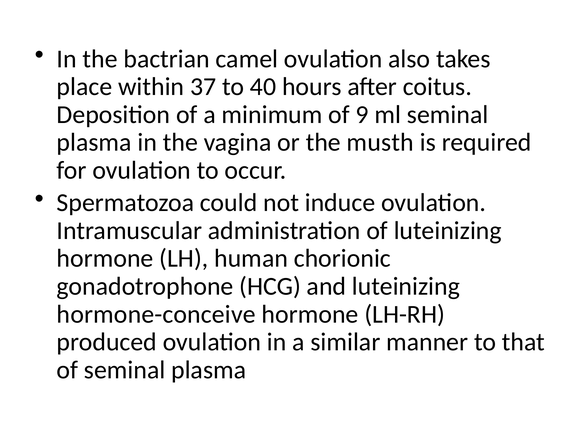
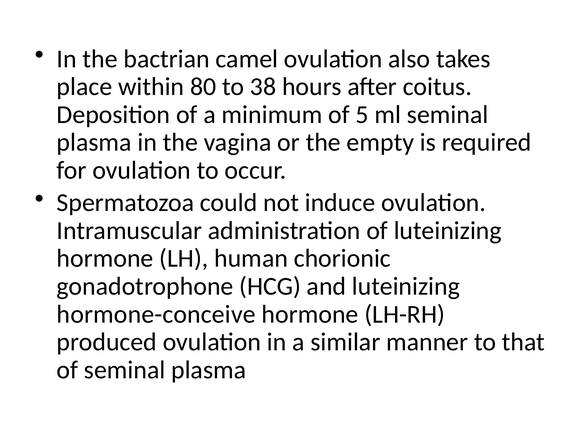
37: 37 -> 80
40: 40 -> 38
9: 9 -> 5
musth: musth -> empty
